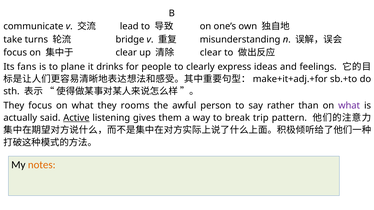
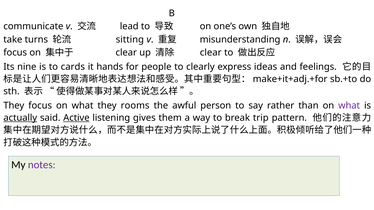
bridge: bridge -> sitting
fans: fans -> nine
plane: plane -> cards
drinks: drinks -> hands
actually underline: none -> present
notes colour: orange -> purple
